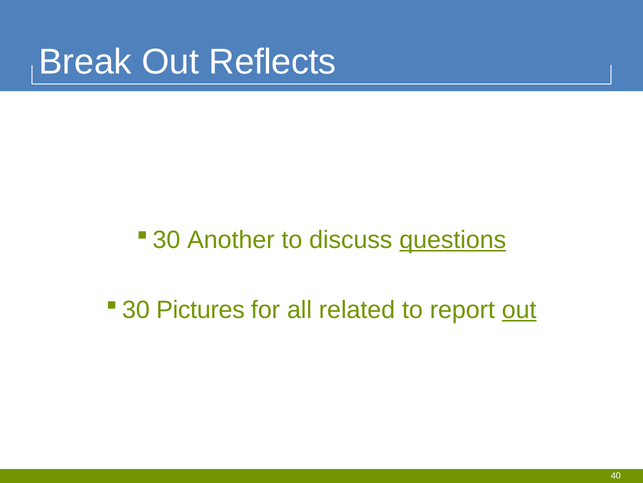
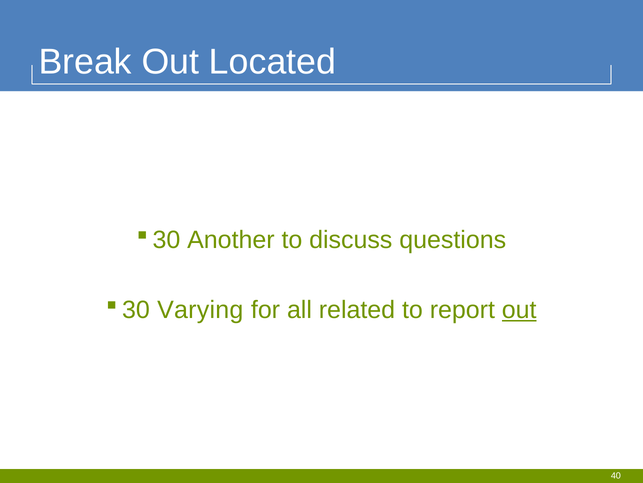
Reflects: Reflects -> Located
questions underline: present -> none
Pictures: Pictures -> Varying
